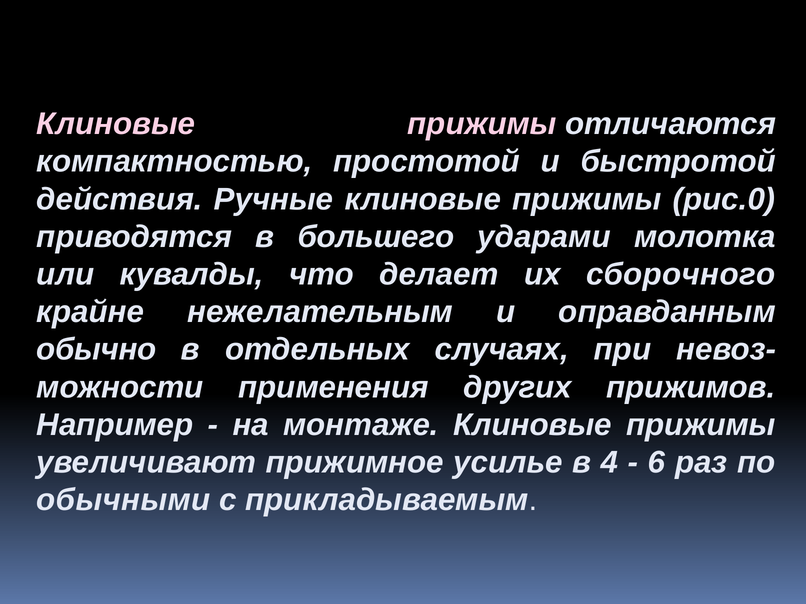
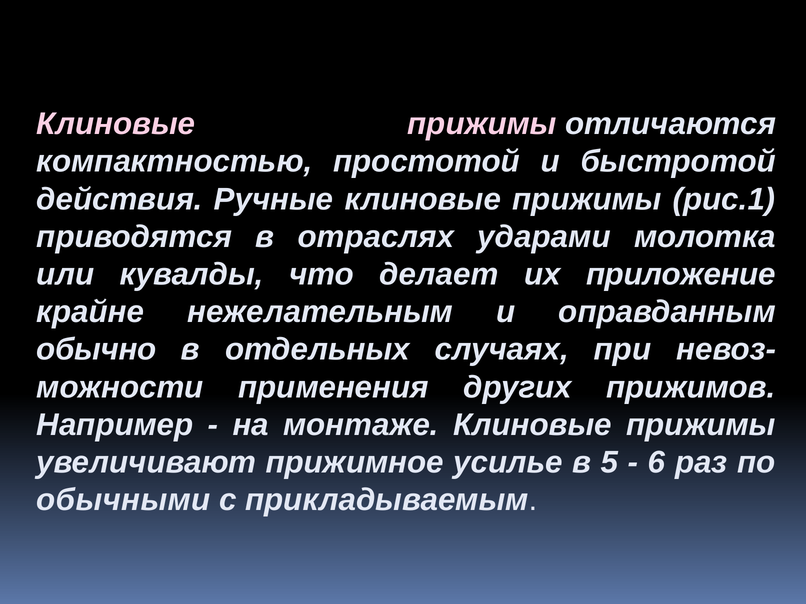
рис.0: рис.0 -> рис.1
большего: большего -> отраслях
сборочного: сборочного -> приложение
4: 4 -> 5
